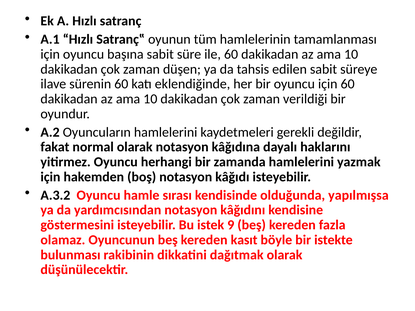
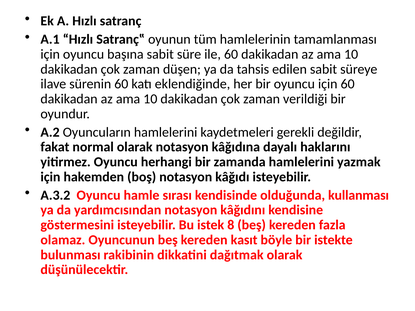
yapılmışsa: yapılmışsa -> kullanması
9: 9 -> 8
